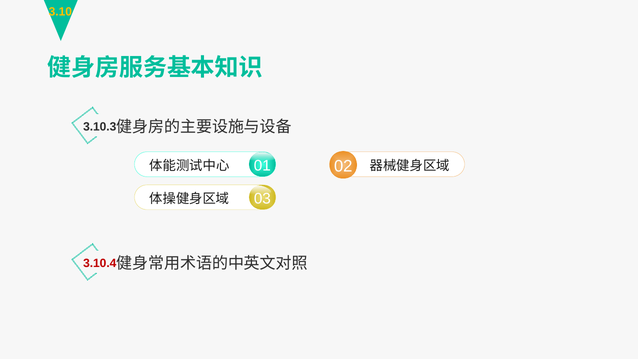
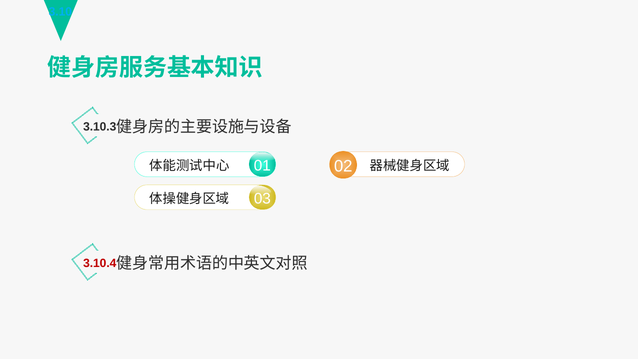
3.10 colour: yellow -> light blue
